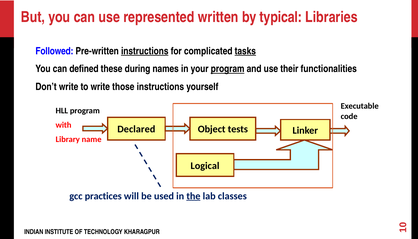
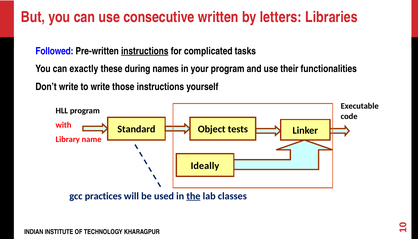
represented: represented -> consecutive
typical: typical -> letters
tasks underline: present -> none
defined: defined -> exactly
program at (228, 69) underline: present -> none
Declared: Declared -> Standard
Logical: Logical -> Ideally
